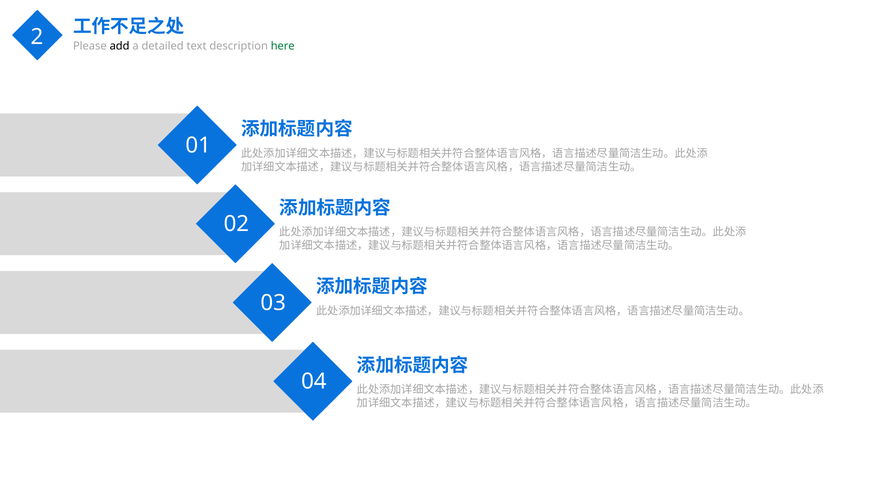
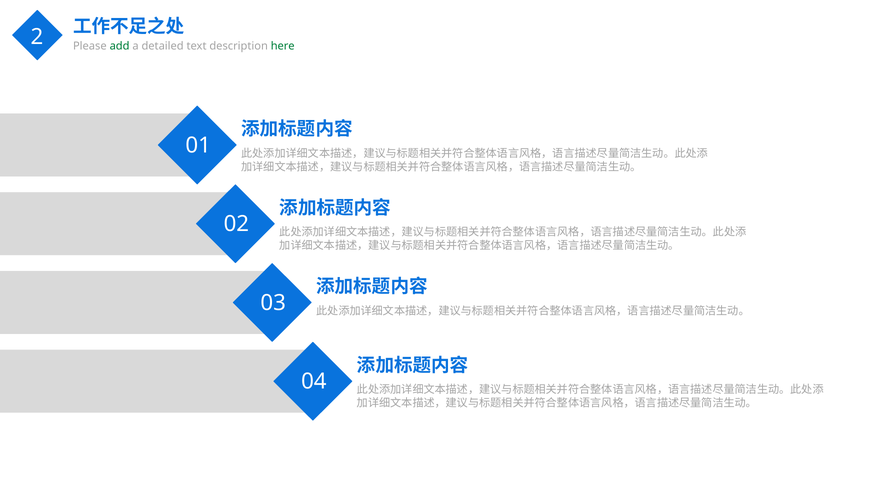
add colour: black -> green
